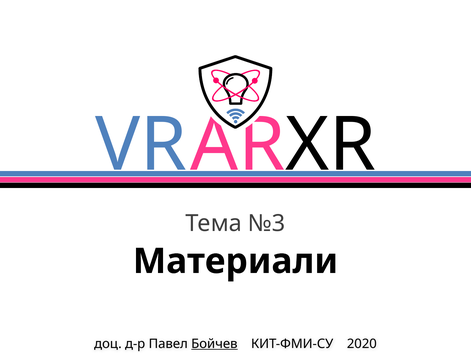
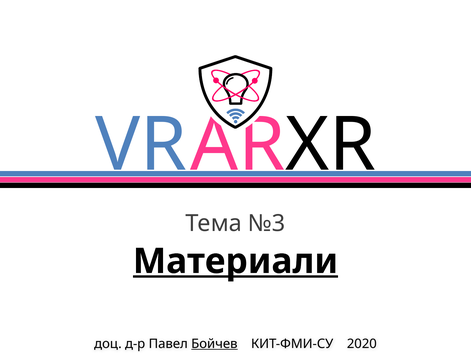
Материали underline: none -> present
